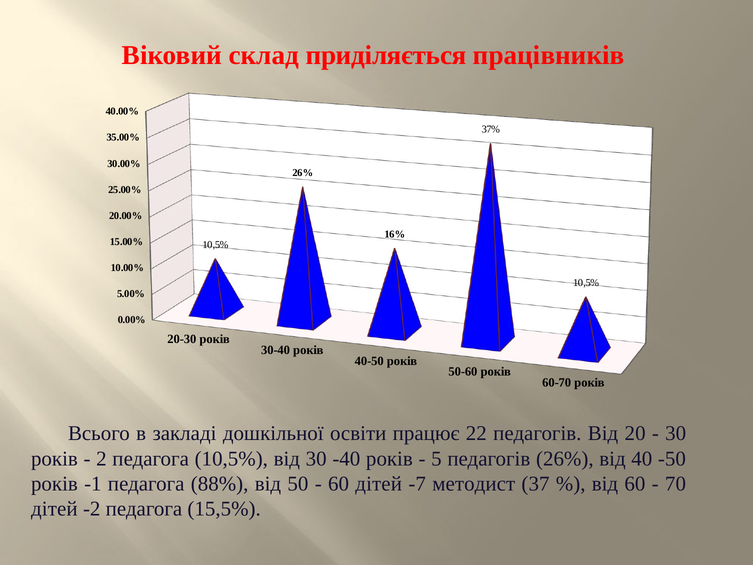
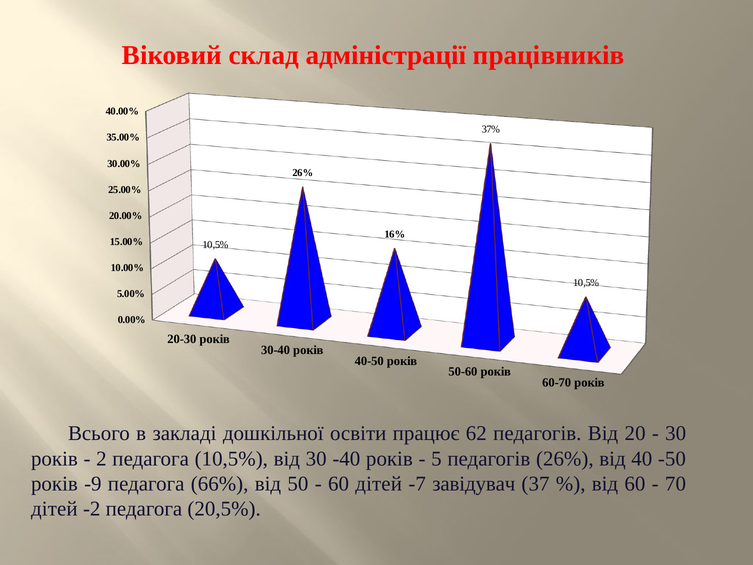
приділяється: приділяється -> адміністрації
22: 22 -> 62
-1: -1 -> -9
88%: 88% -> 66%
методист: методист -> завідувач
15,5%: 15,5% -> 20,5%
